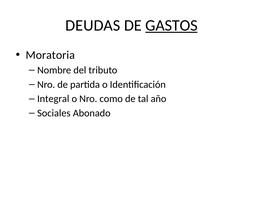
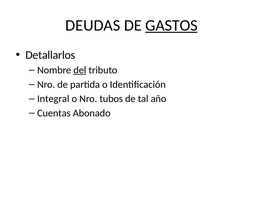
Moratoria: Moratoria -> Detallarlos
del underline: none -> present
como: como -> tubos
Sociales: Sociales -> Cuentas
